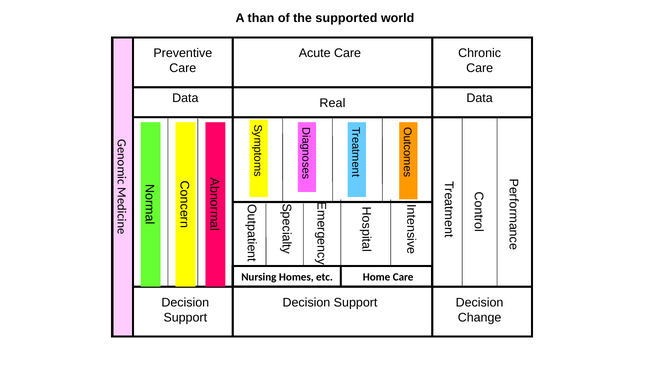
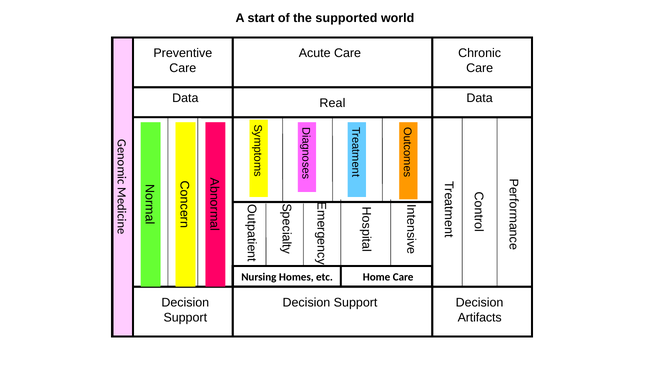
than: than -> start
Change: Change -> Artifacts
